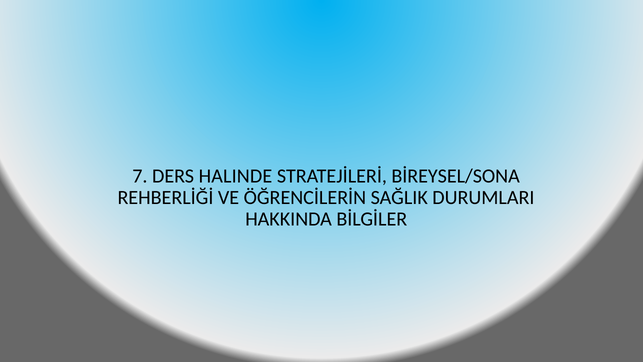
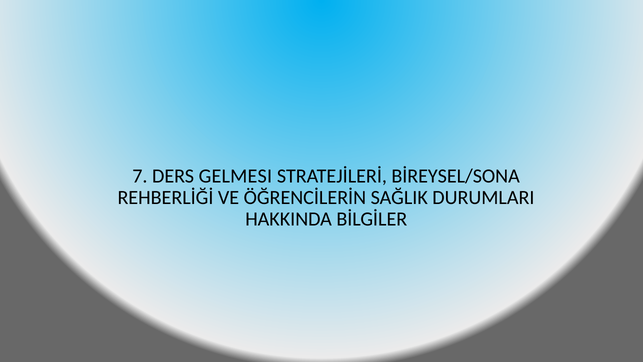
HALINDE: HALINDE -> GELMESI
